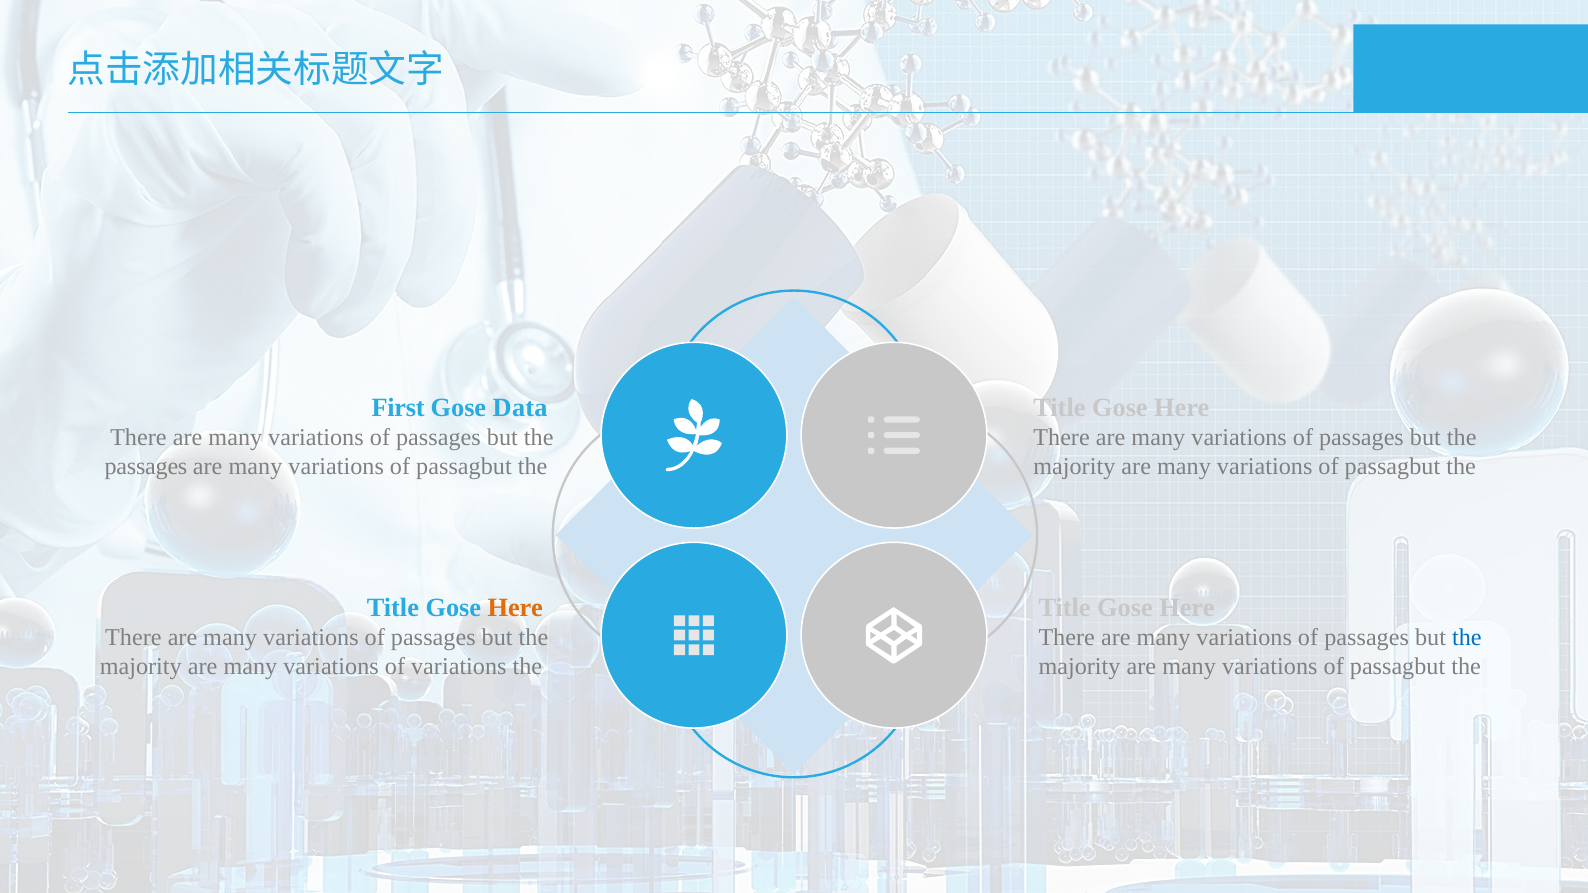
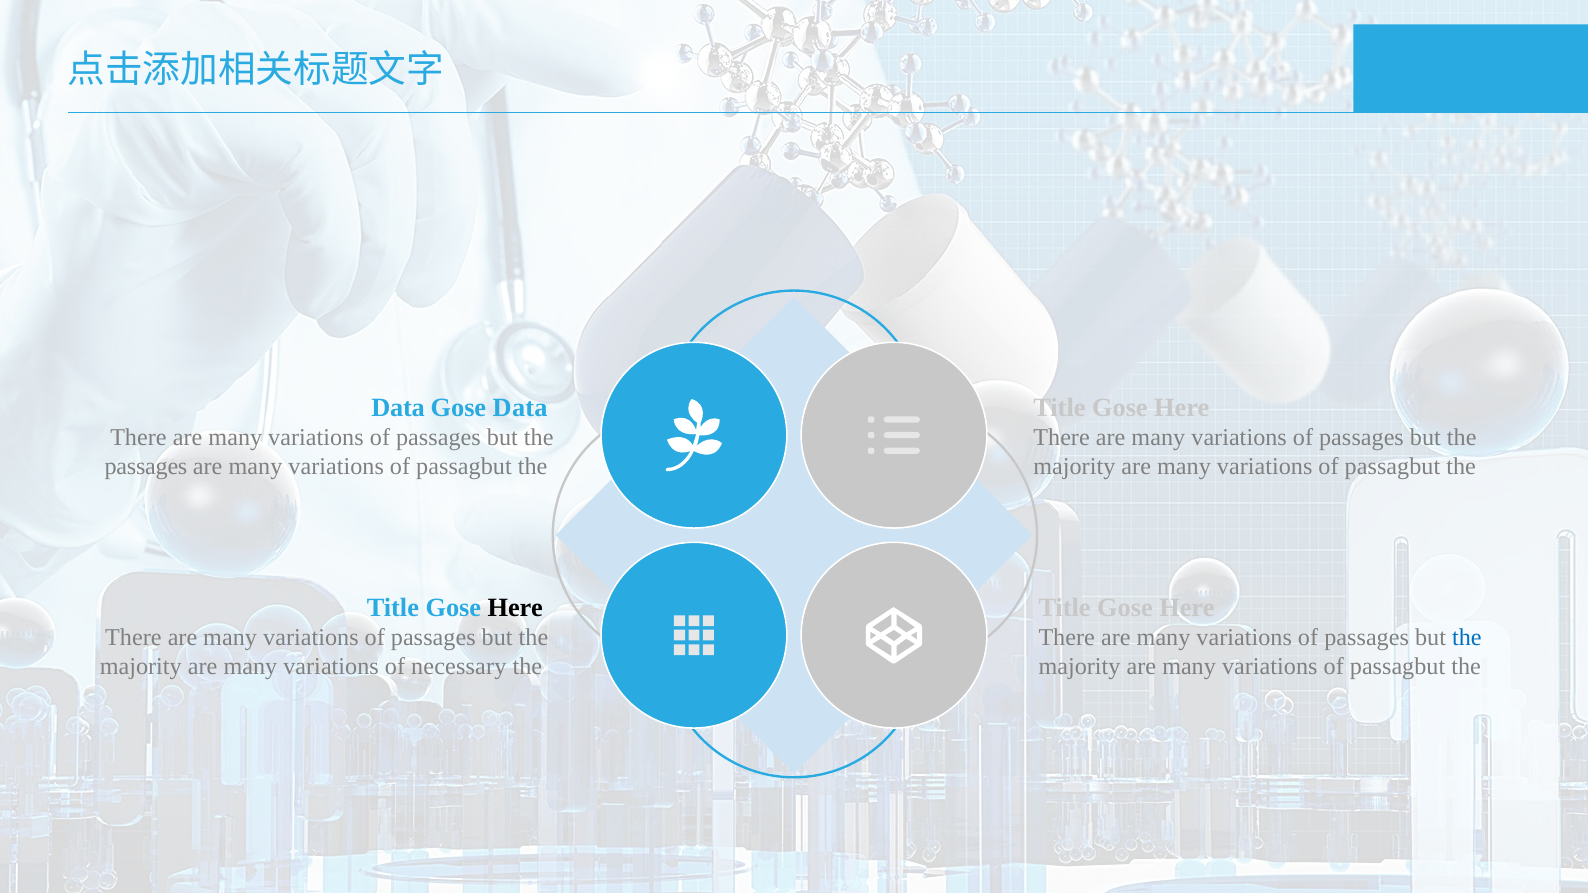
First at (398, 408): First -> Data
Here at (515, 608) colour: orange -> black
of variations: variations -> necessary
